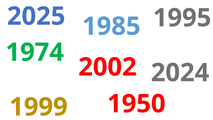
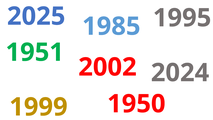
1974: 1974 -> 1951
